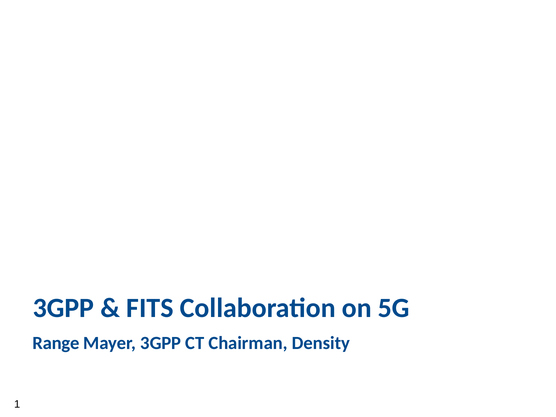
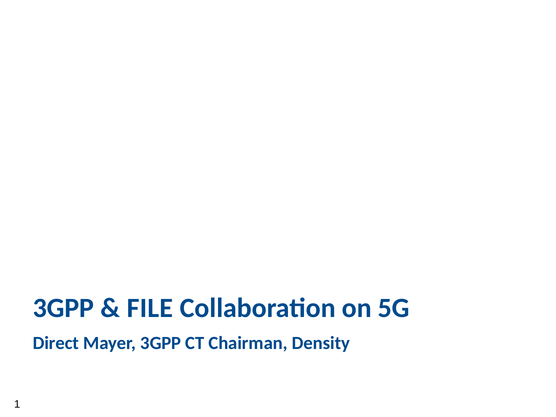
FITS: FITS -> FILE
Range: Range -> Direct
